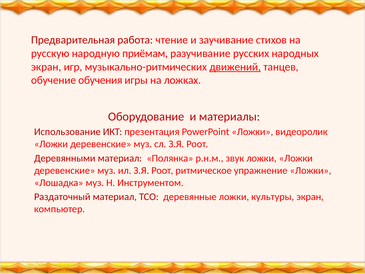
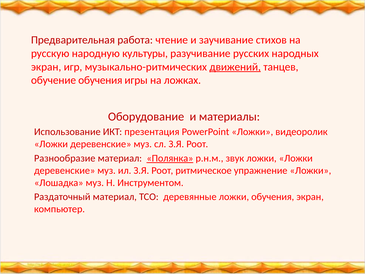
приёмам: приёмам -> культуры
Деревянными: Деревянными -> Разнообразие
Полянка underline: none -> present
ложки культуры: культуры -> обучения
